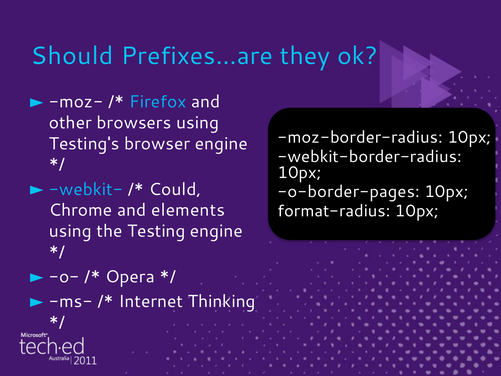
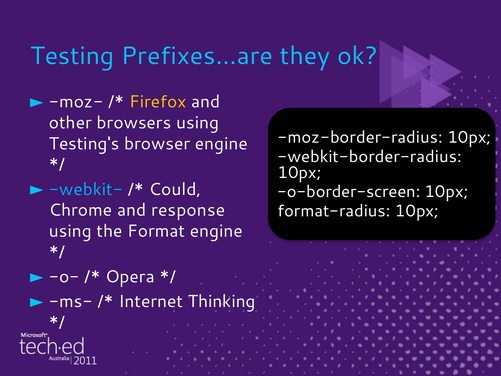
Should: Should -> Testing
Firefox colour: light blue -> yellow
o-border-pages: o-border-pages -> o-border-screen
elements: elements -> response
Testing: Testing -> Format
